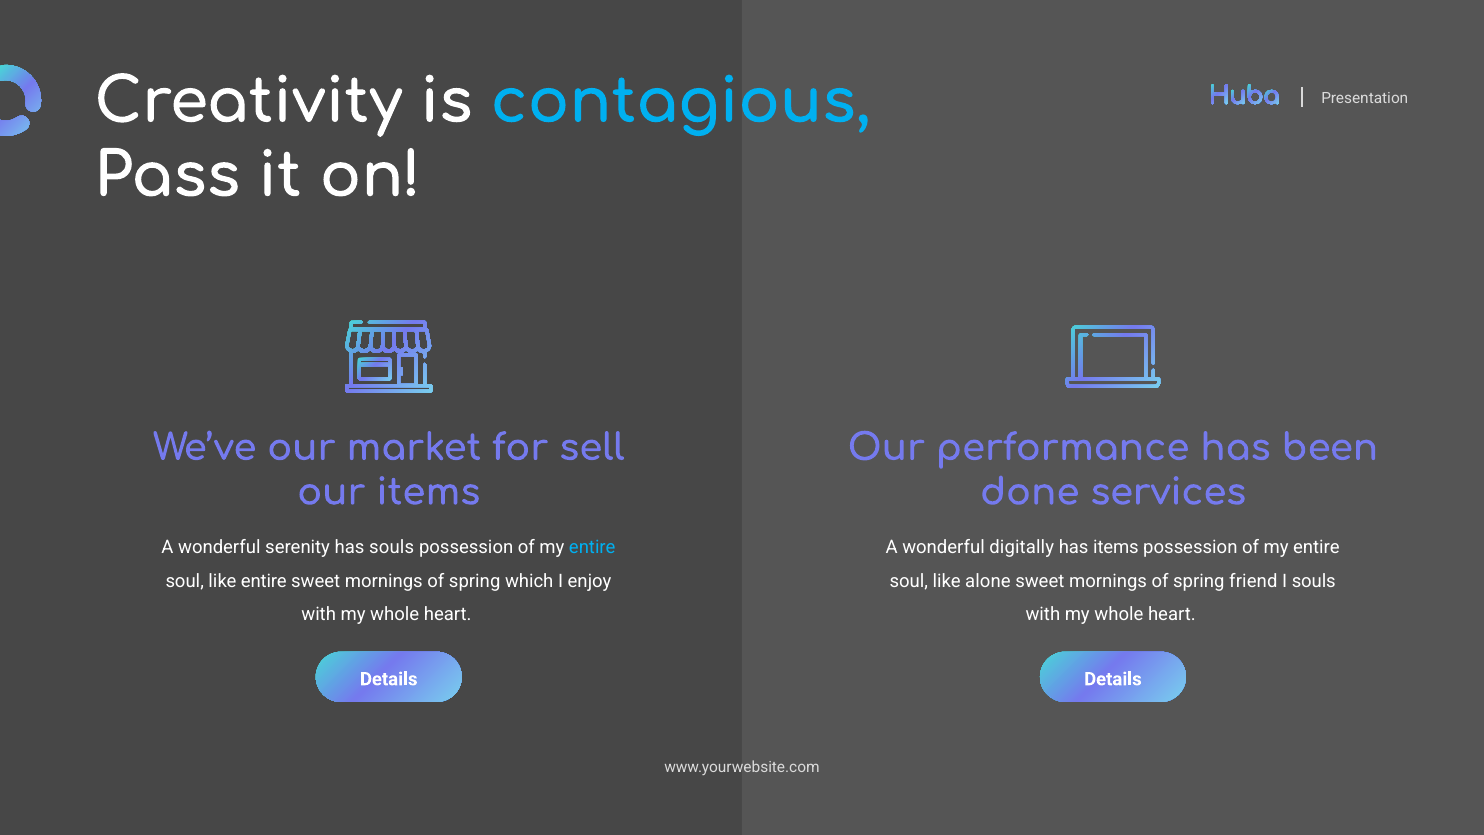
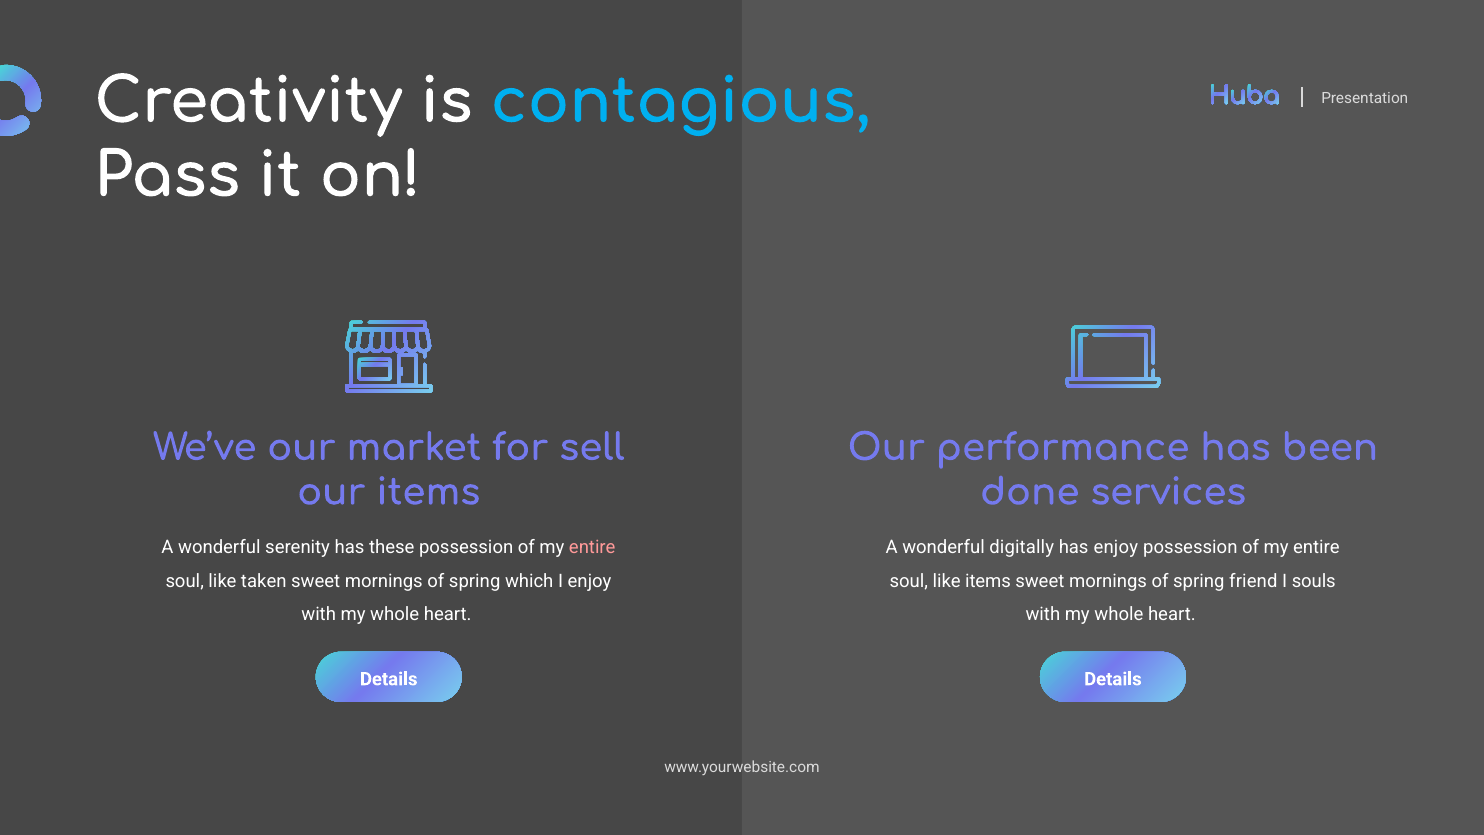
has souls: souls -> these
entire at (592, 547) colour: light blue -> pink
has items: items -> enjoy
like entire: entire -> taken
like alone: alone -> items
